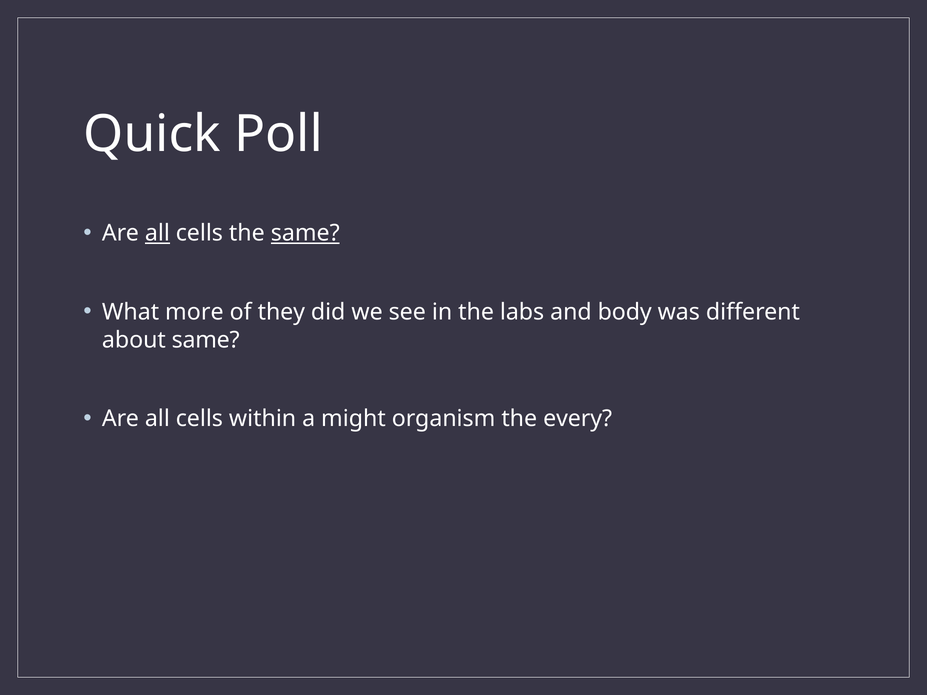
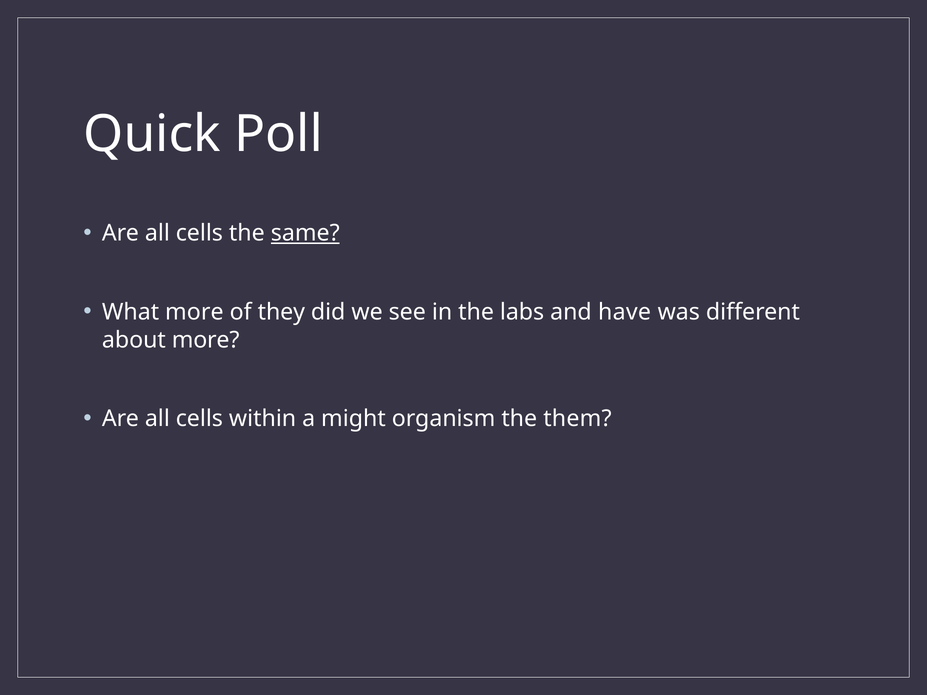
all at (157, 233) underline: present -> none
body: body -> have
about same: same -> more
every: every -> them
